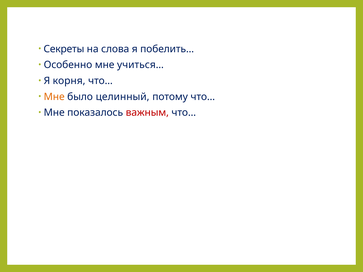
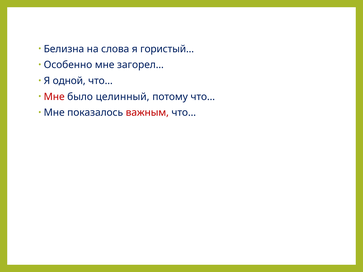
Секреты: Секреты -> Белизна
побелить…: побелить… -> гористый…
учиться…: учиться… -> загорел…
корня: корня -> одной
Мне at (54, 97) colour: orange -> red
